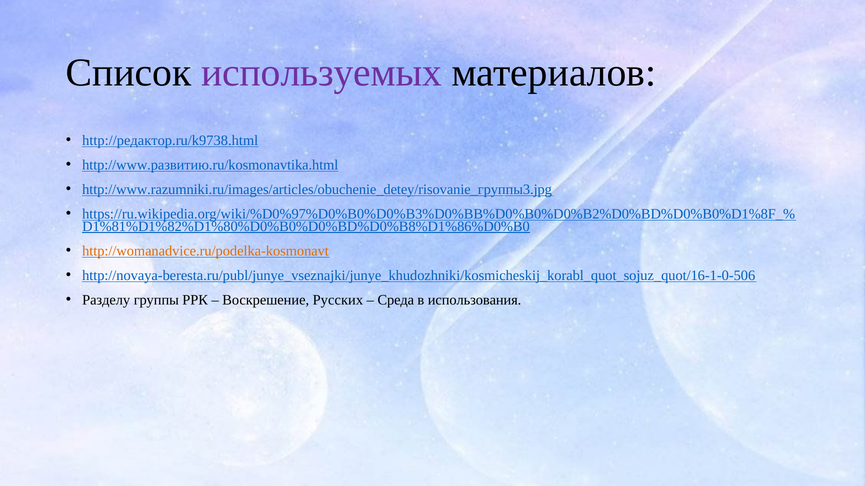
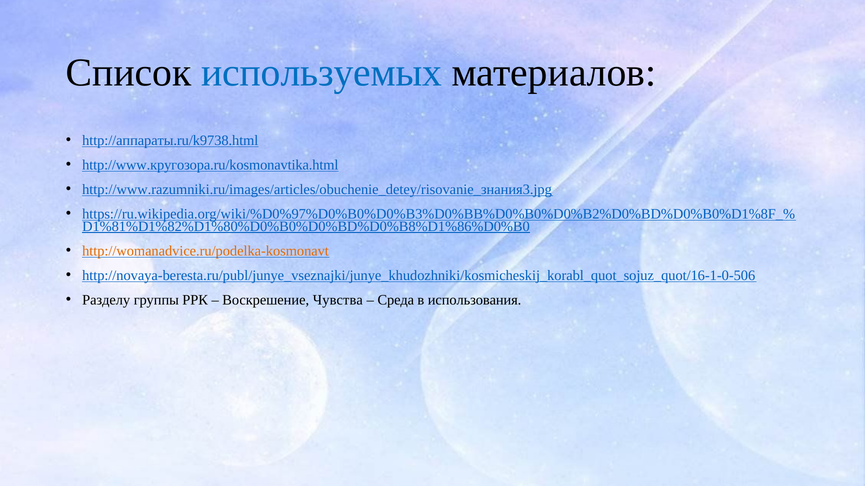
используемых colour: purple -> blue
http://редактор.ru/k9738.html: http://редактор.ru/k9738.html -> http://аппараты.ru/k9738.html
http://www.развитию.ru/kosmonavtika.html: http://www.развитию.ru/kosmonavtika.html -> http://www.кругозора.ru/kosmonavtika.html
http://www.razumniki.ru/images/articles/obuchenie_detey/risovanie_группы3.jpg: http://www.razumniki.ru/images/articles/obuchenie_detey/risovanie_группы3.jpg -> http://www.razumniki.ru/images/articles/obuchenie_detey/risovanie_знания3.jpg
Русских: Русских -> Чувства
